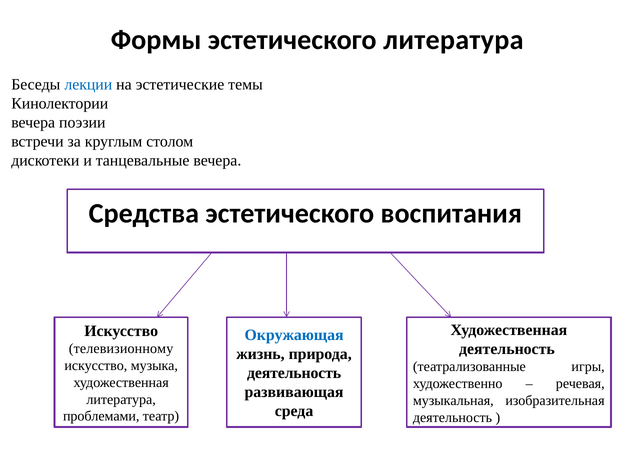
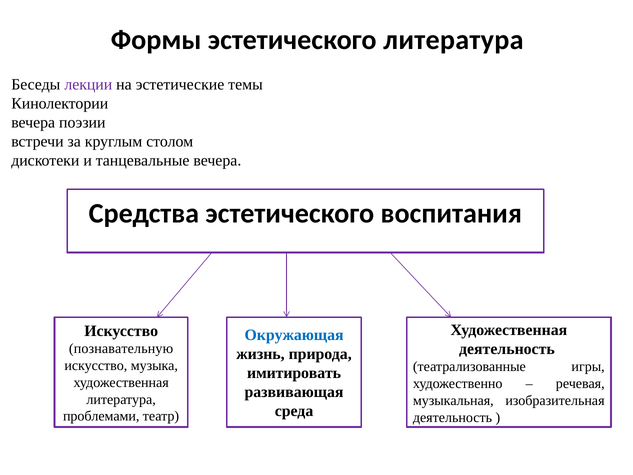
лекции colour: blue -> purple
телевизионному: телевизионному -> познавательную
деятельность at (294, 373): деятельность -> имитировать
